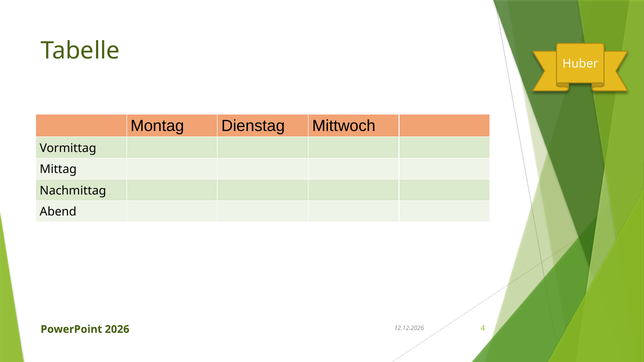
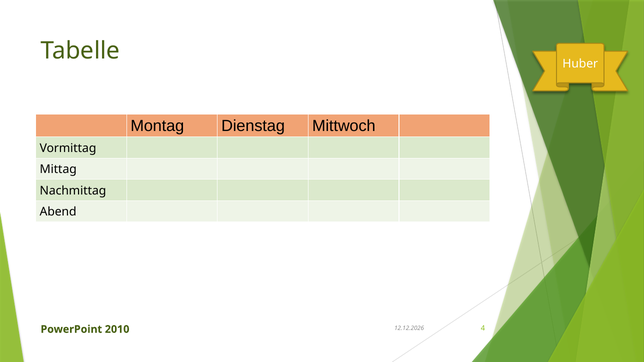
2026: 2026 -> 2010
